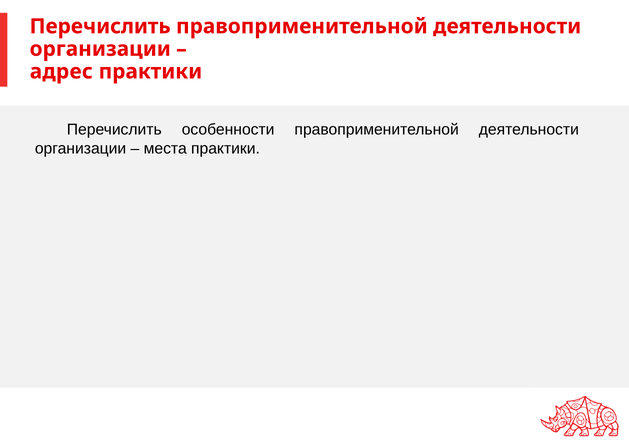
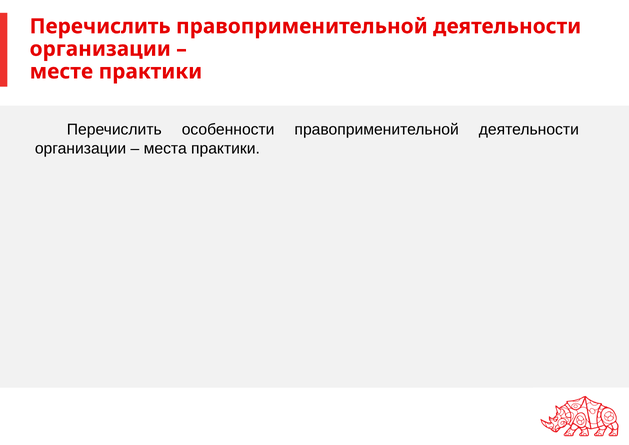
адрес: адрес -> месте
